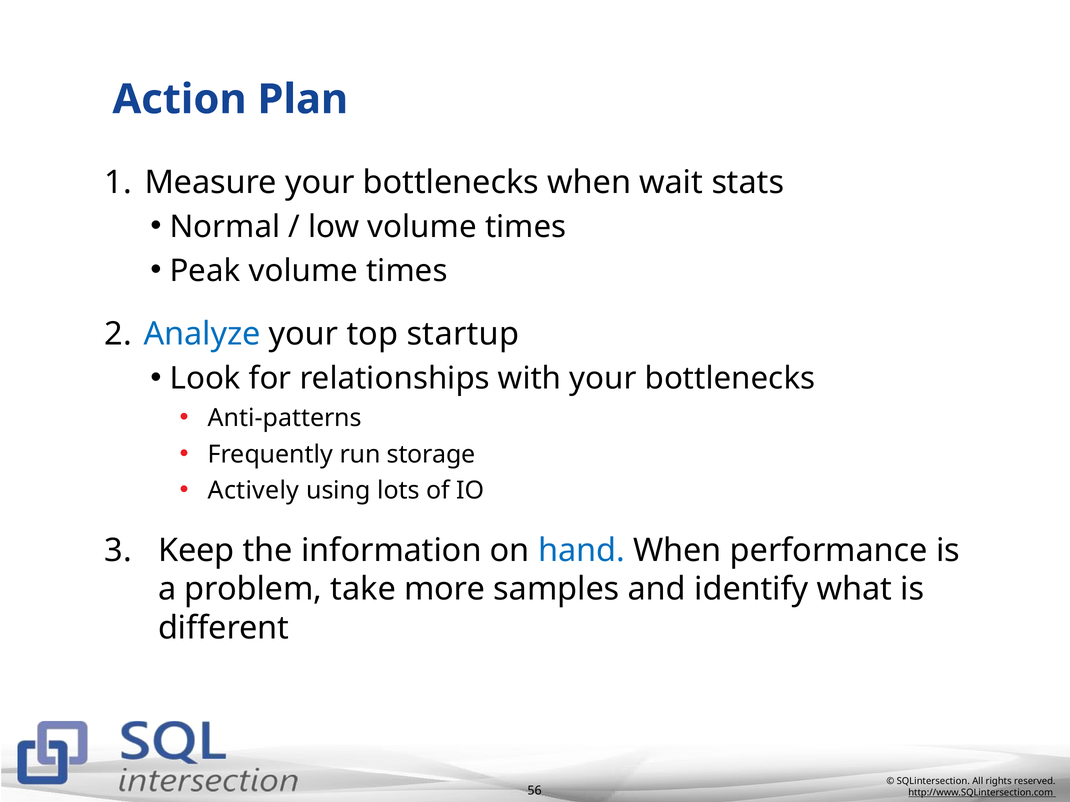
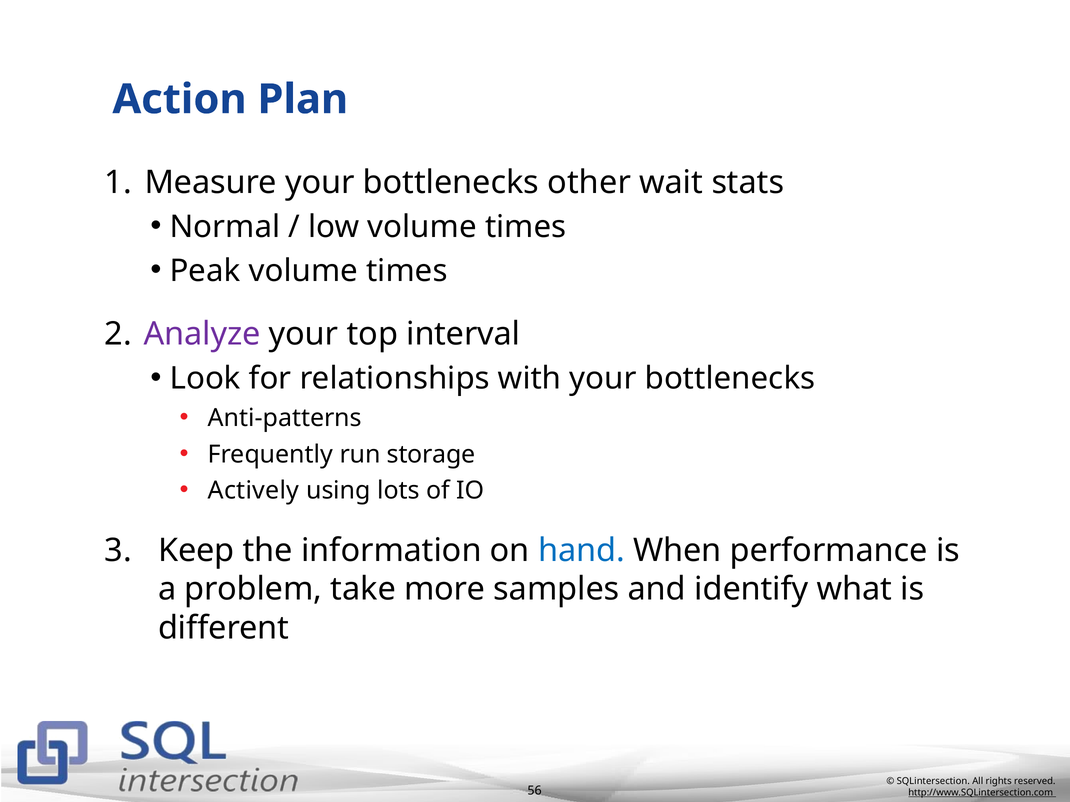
bottlenecks when: when -> other
Analyze colour: blue -> purple
startup: startup -> interval
